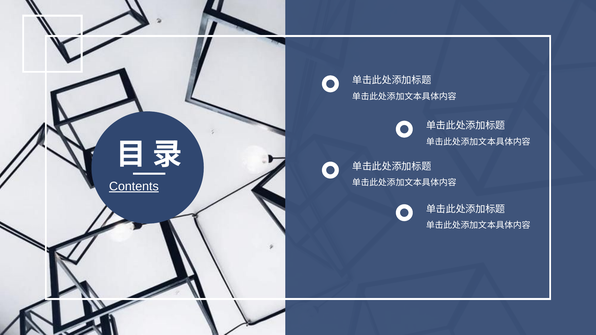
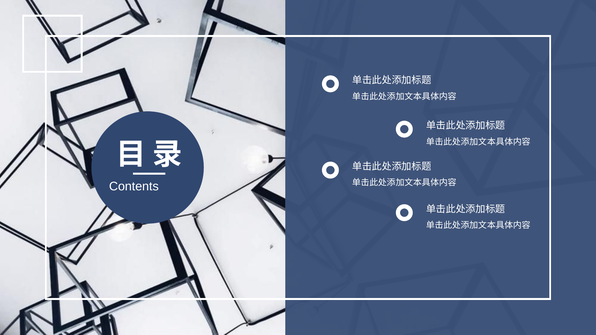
Contents underline: present -> none
